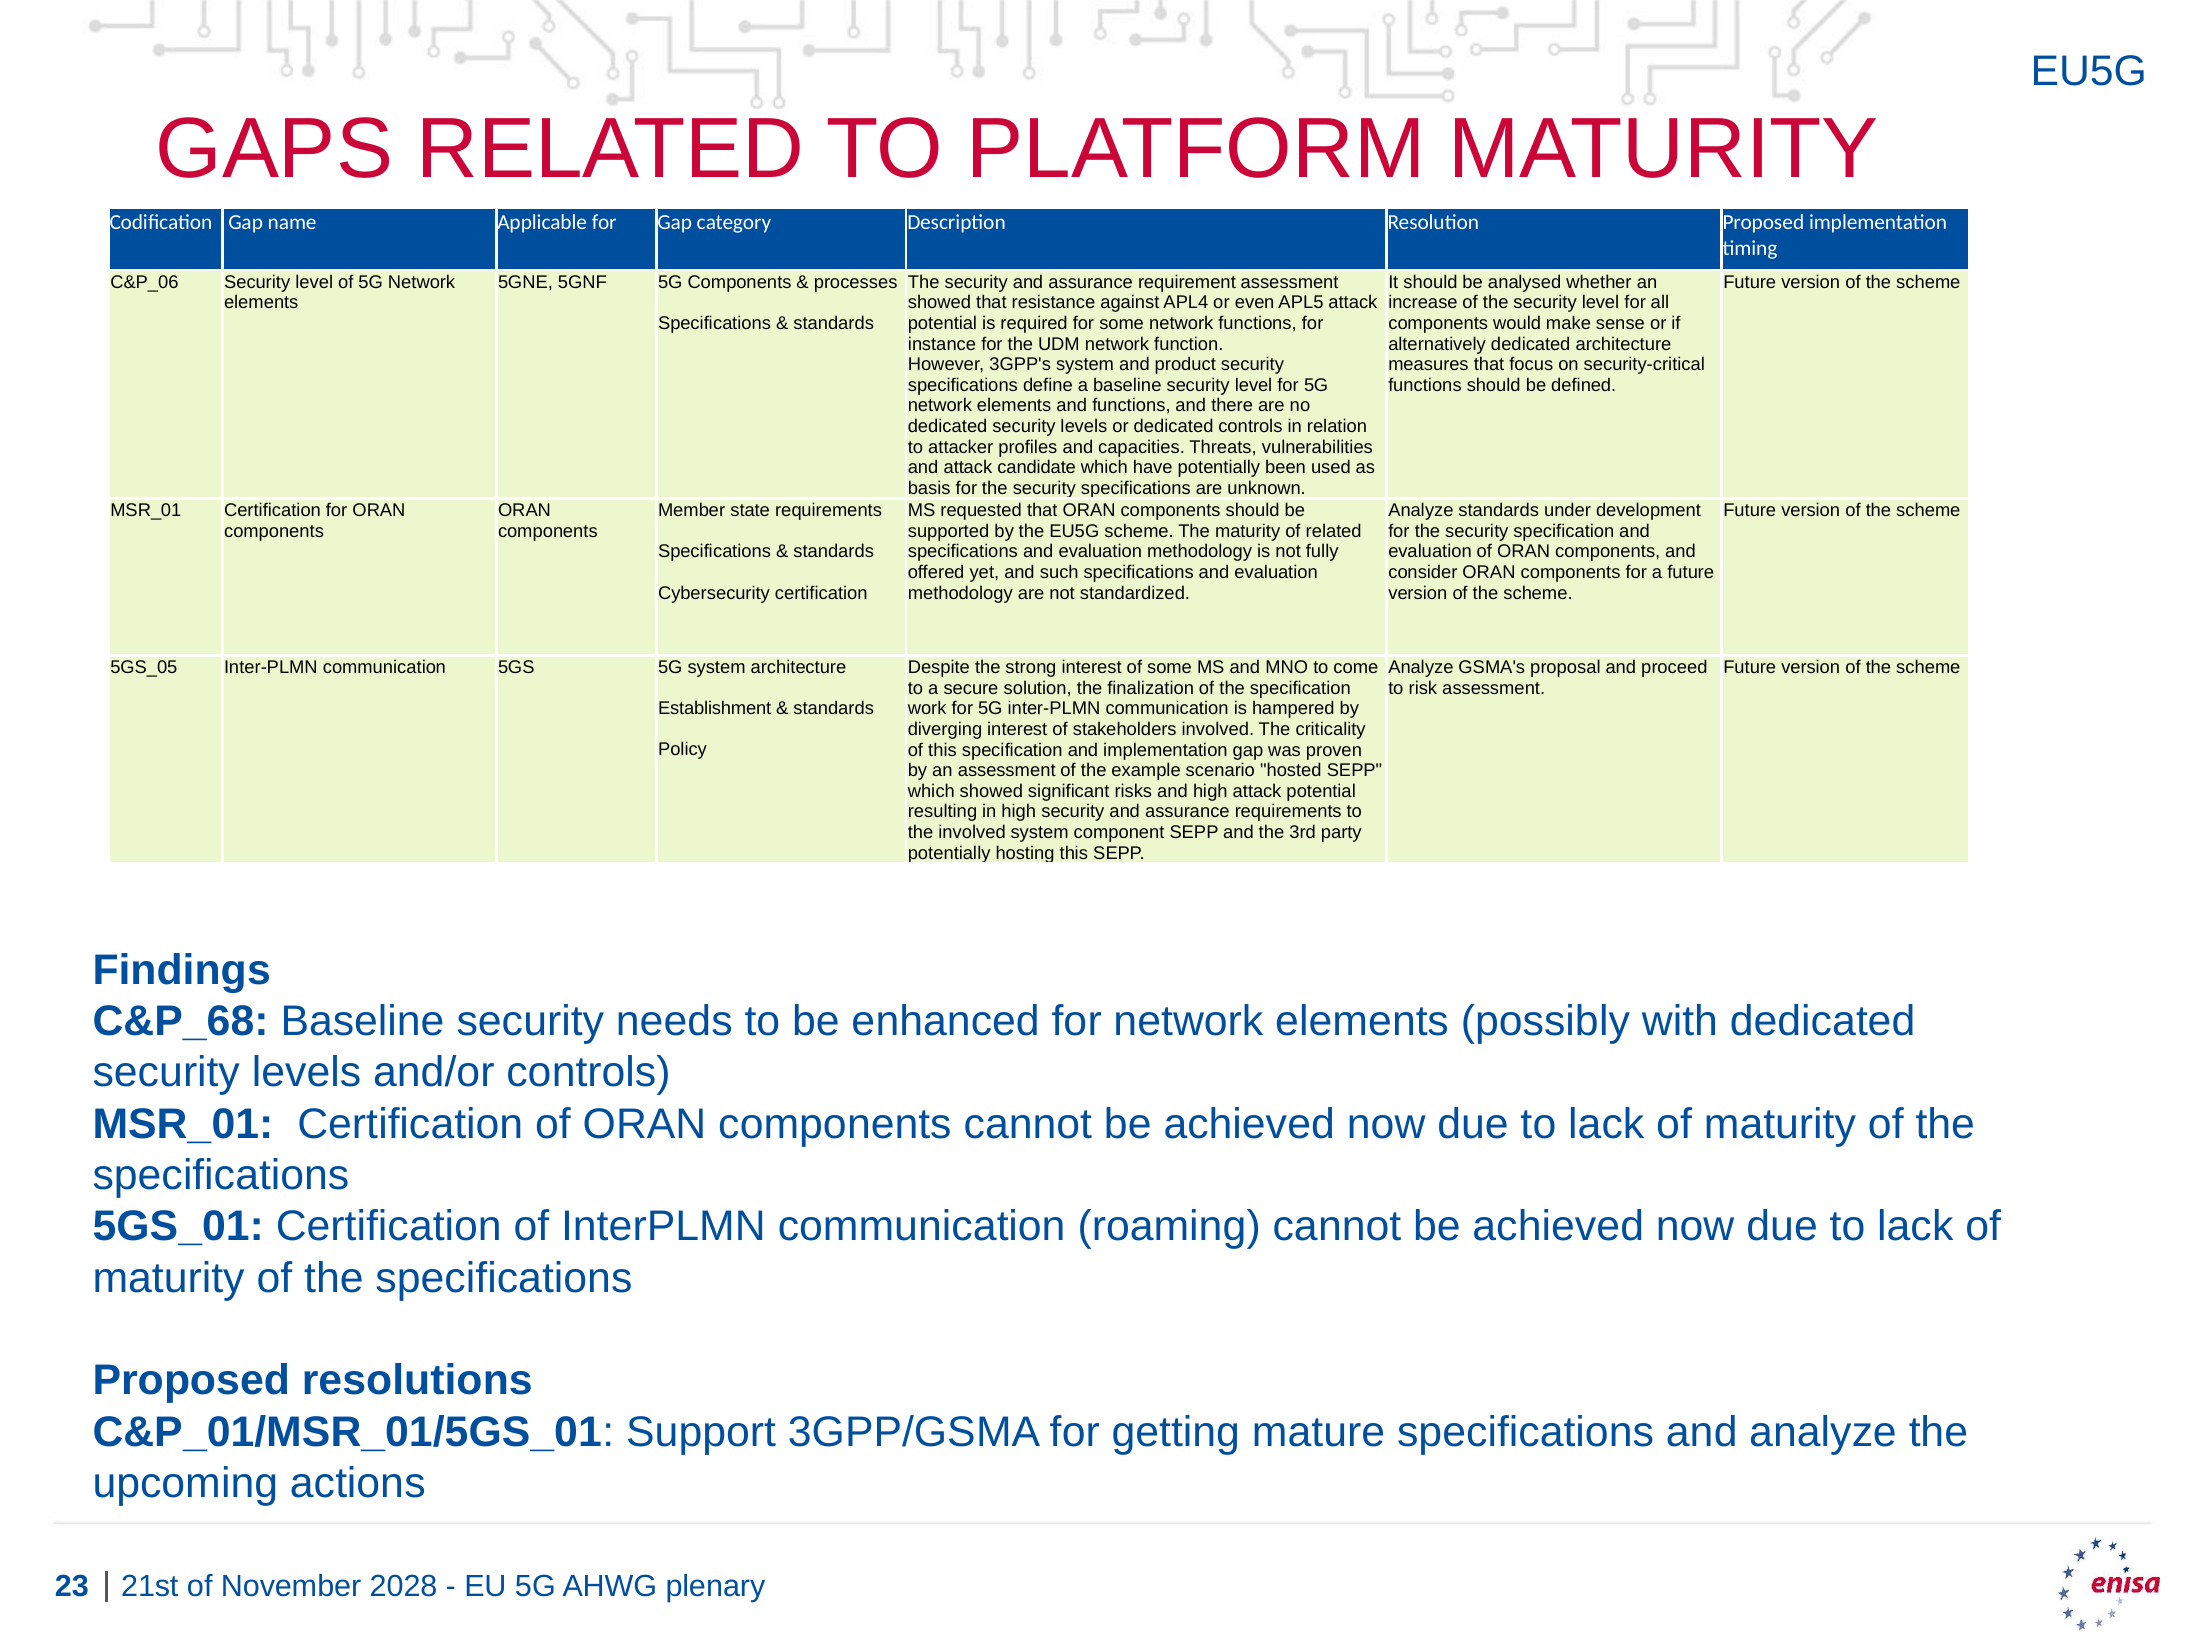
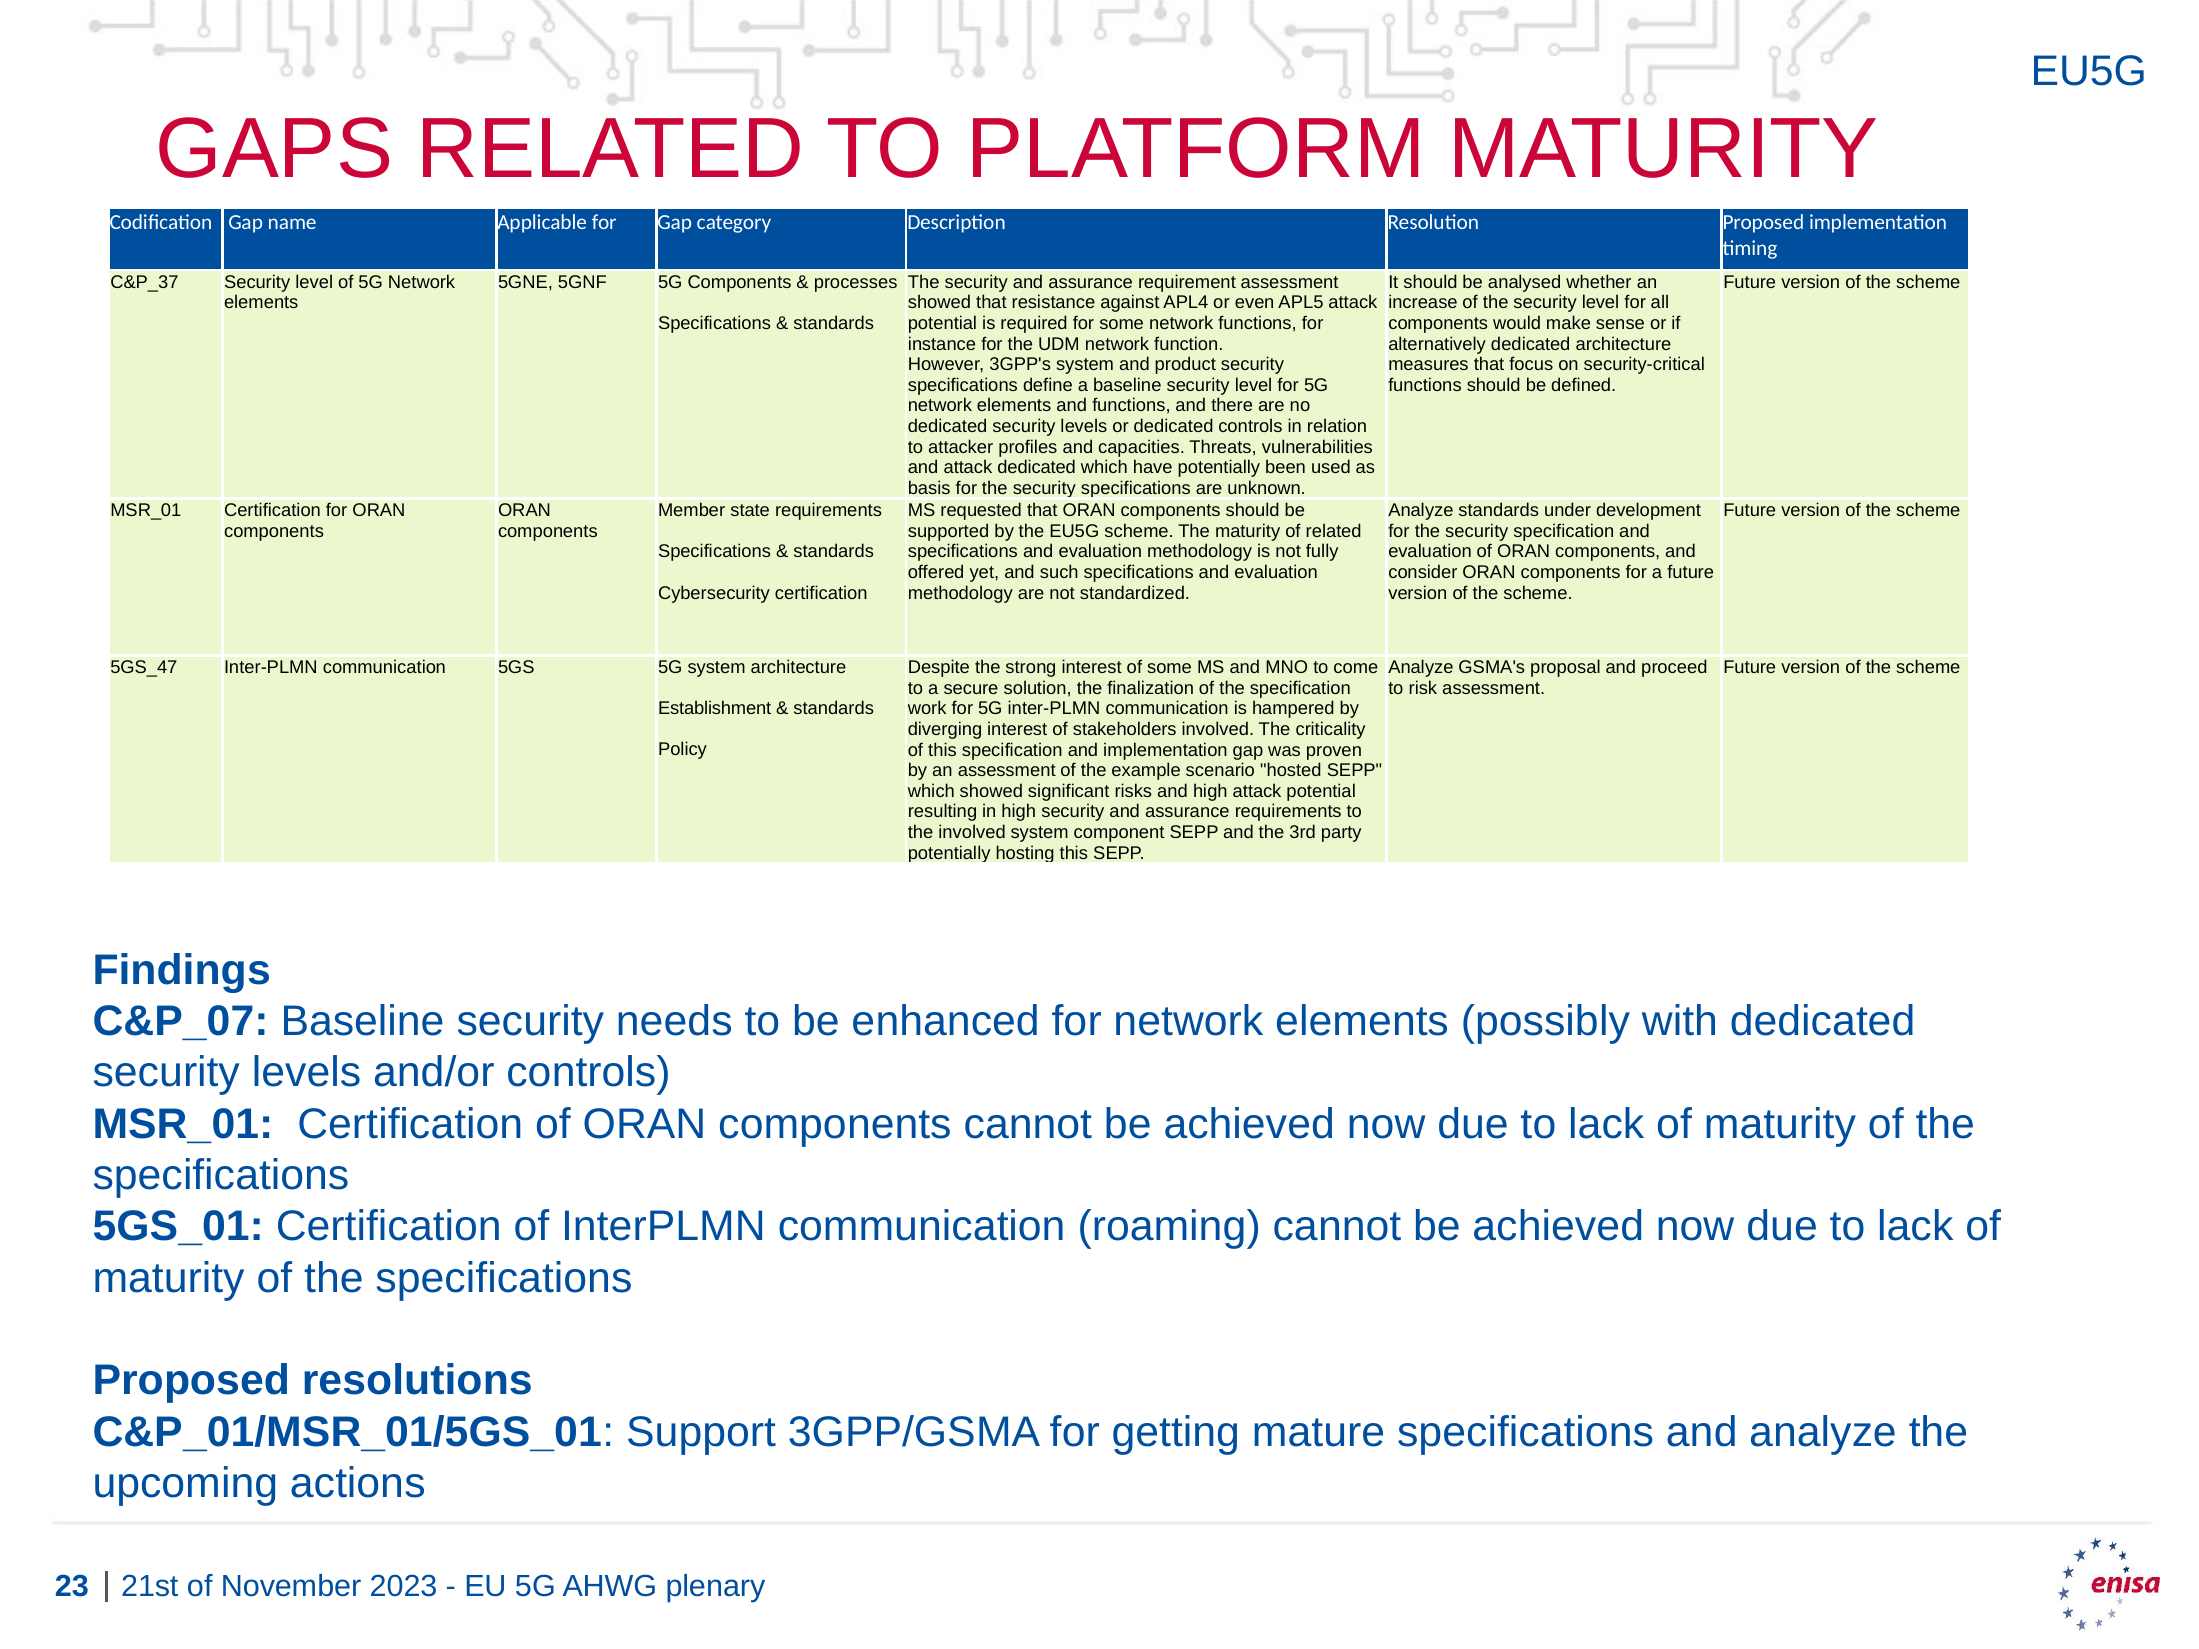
C&P_06: C&P_06 -> C&P_37
attack candidate: candidate -> dedicated
5GS_05: 5GS_05 -> 5GS_47
C&P_68: C&P_68 -> C&P_07
2028: 2028 -> 2023
